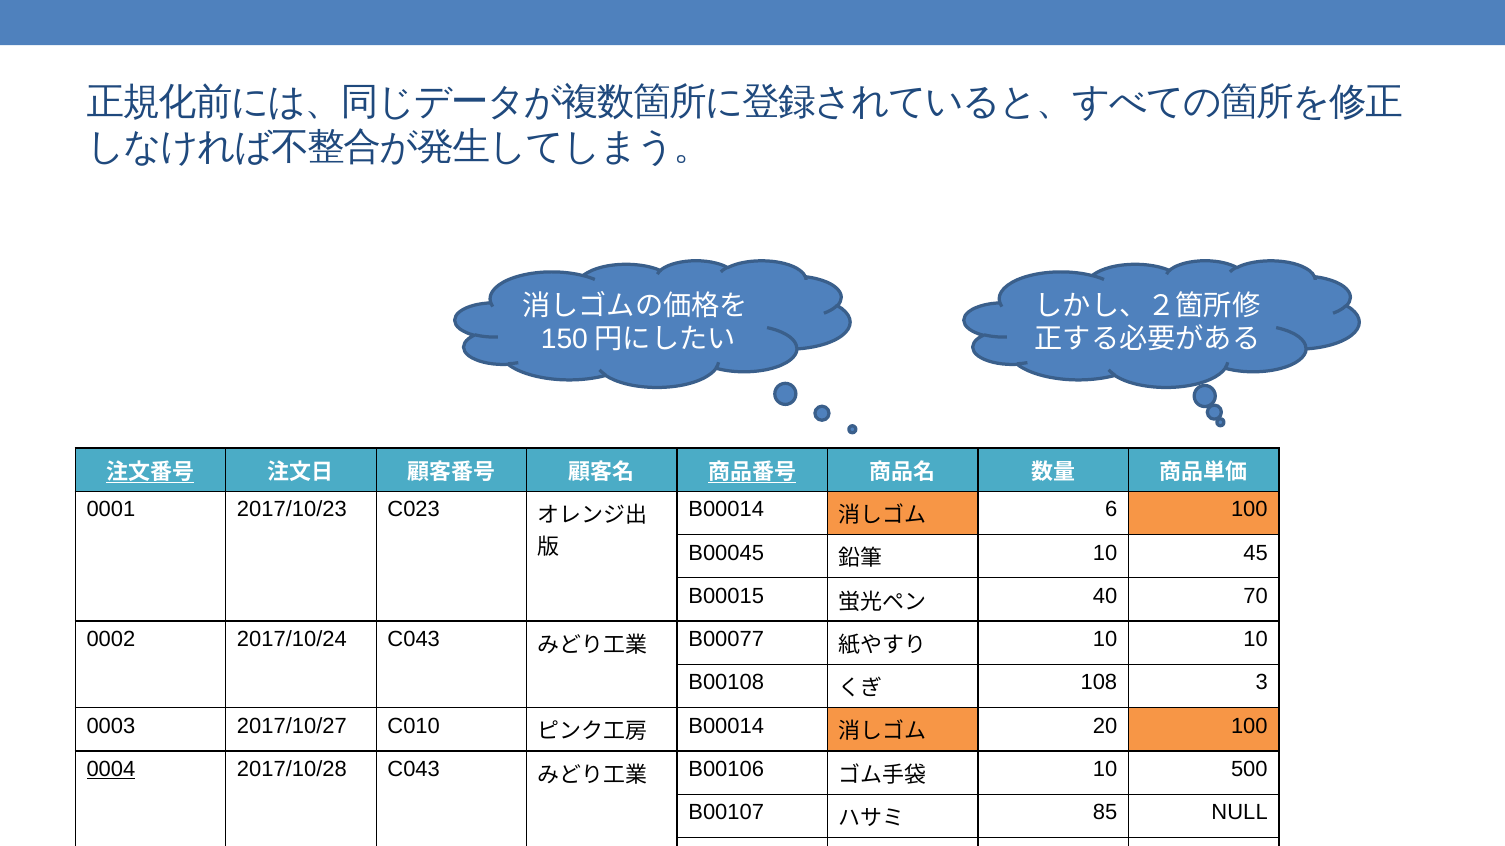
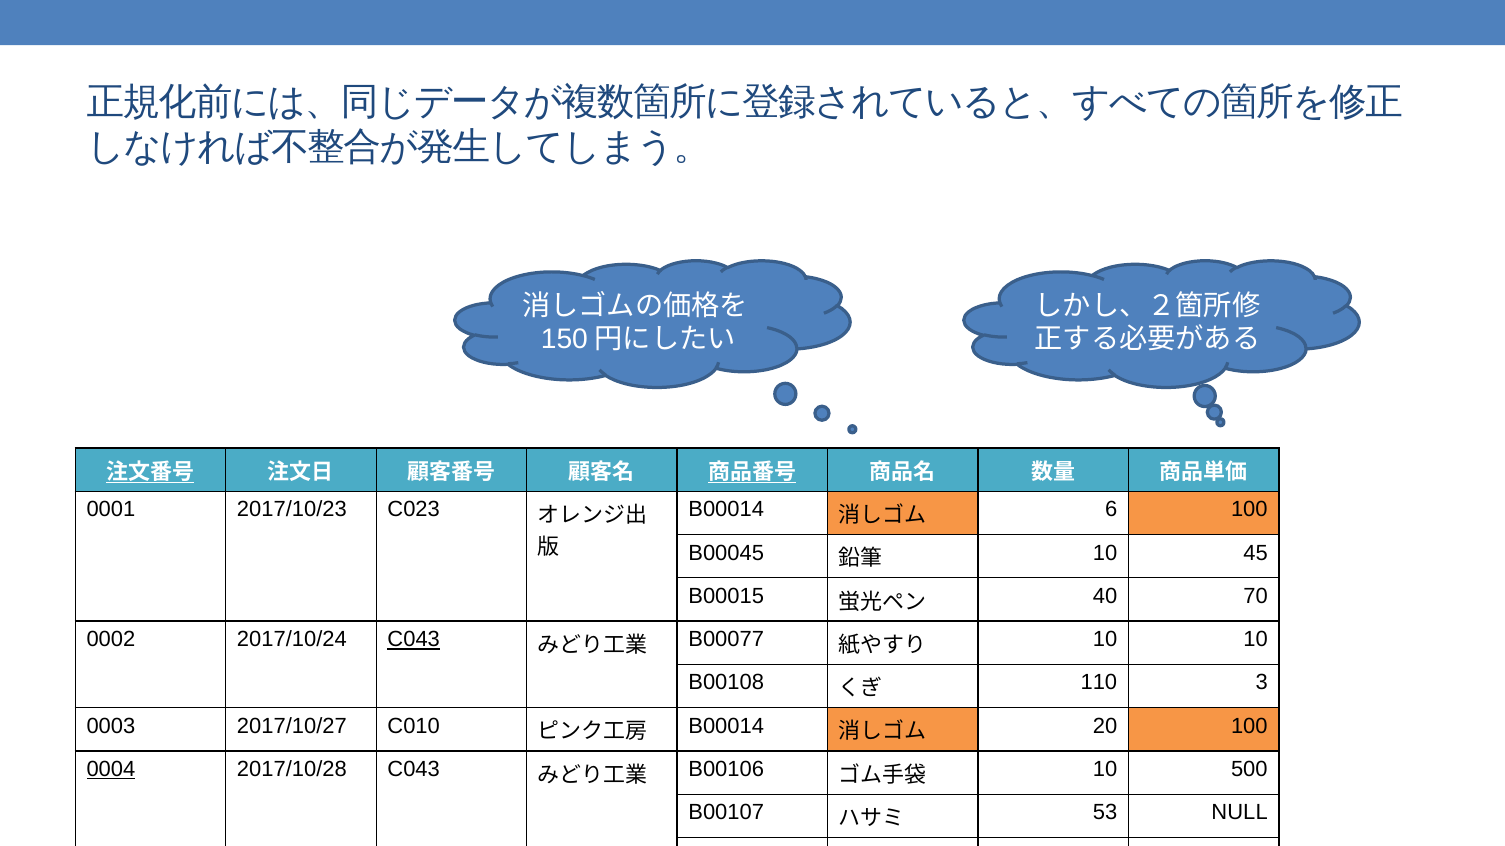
C043 at (414, 640) underline: none -> present
108: 108 -> 110
85: 85 -> 53
